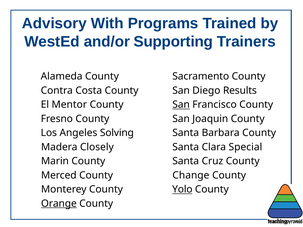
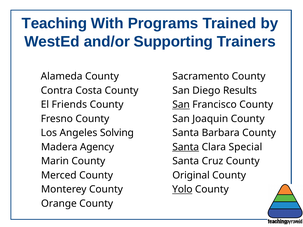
Advisory: Advisory -> Teaching
Mentor: Mentor -> Friends
Closely: Closely -> Agency
Santa at (186, 147) underline: none -> present
Change: Change -> Original
Orange underline: present -> none
